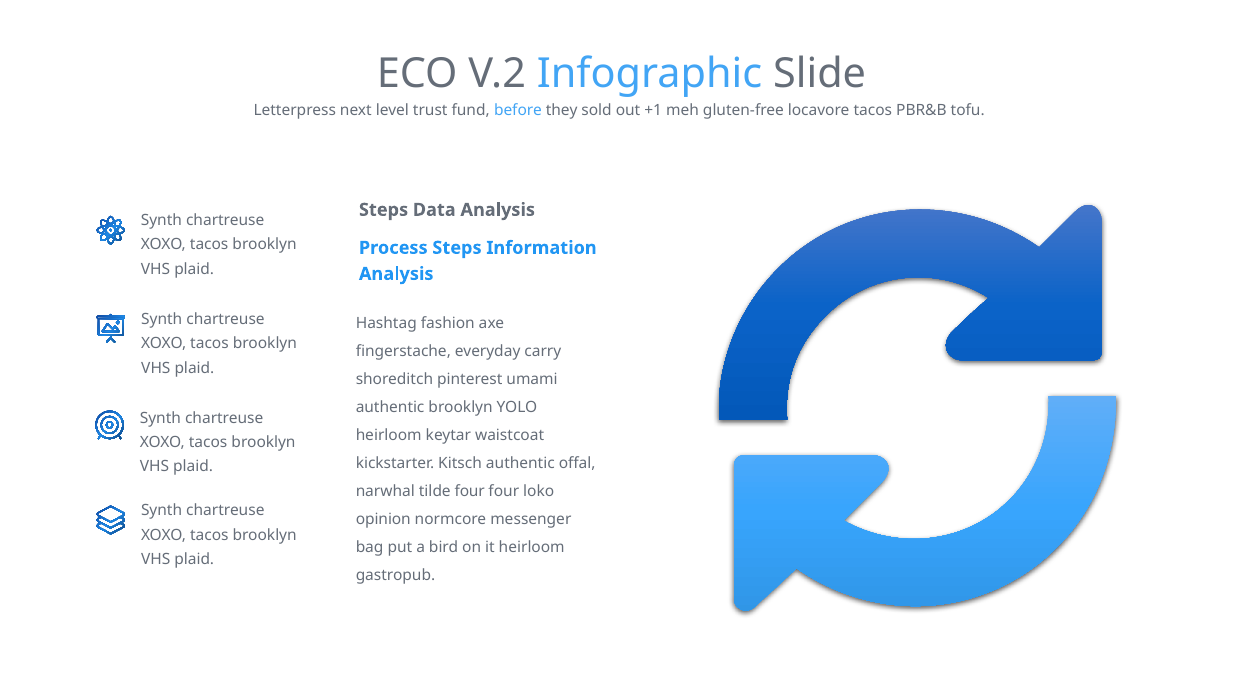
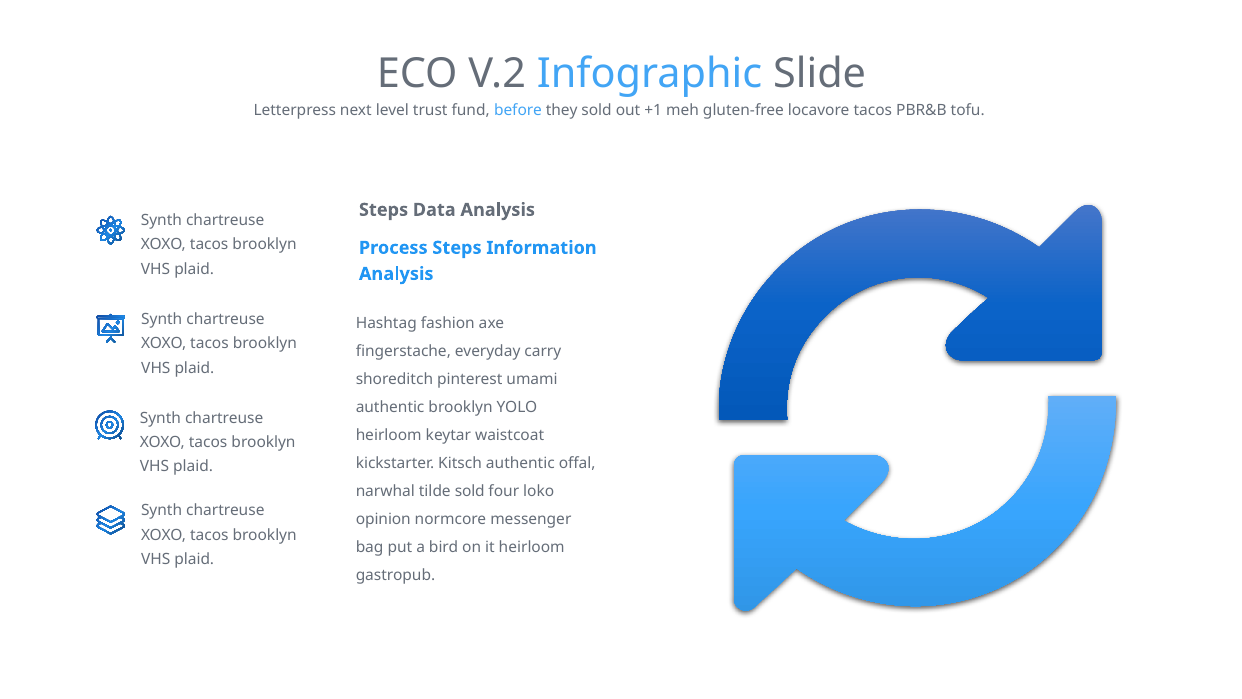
tilde four: four -> sold
